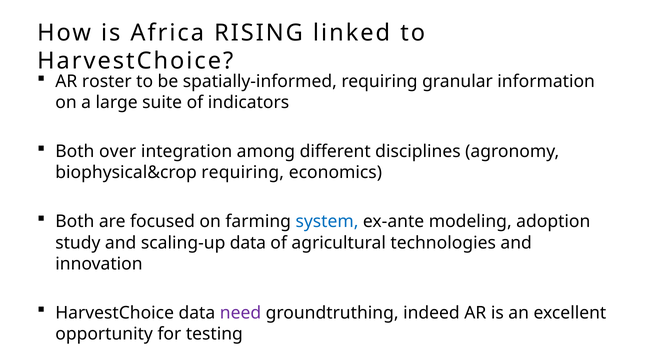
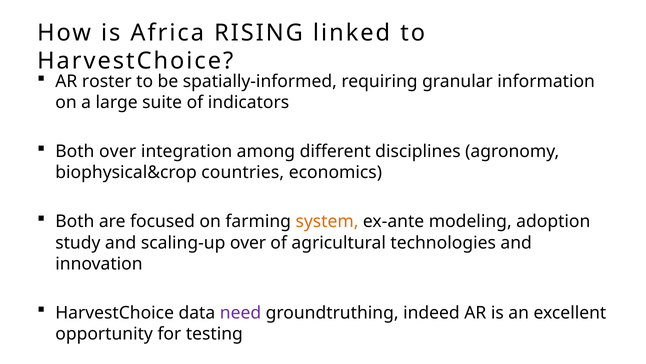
biophysical&crop requiring: requiring -> countries
system colour: blue -> orange
scaling-up data: data -> over
